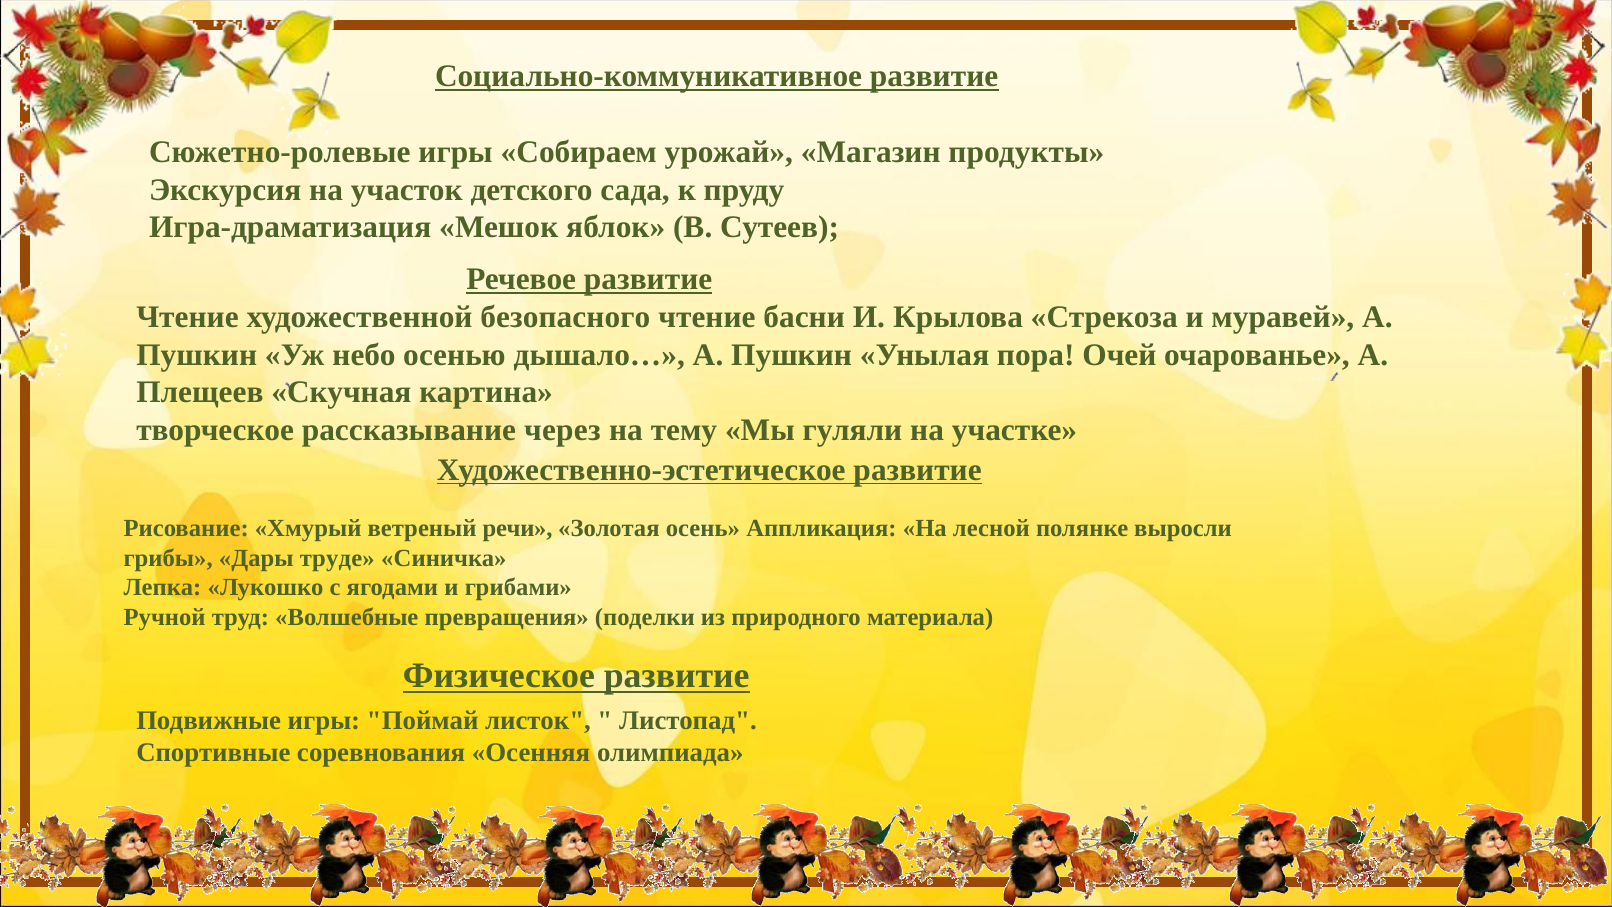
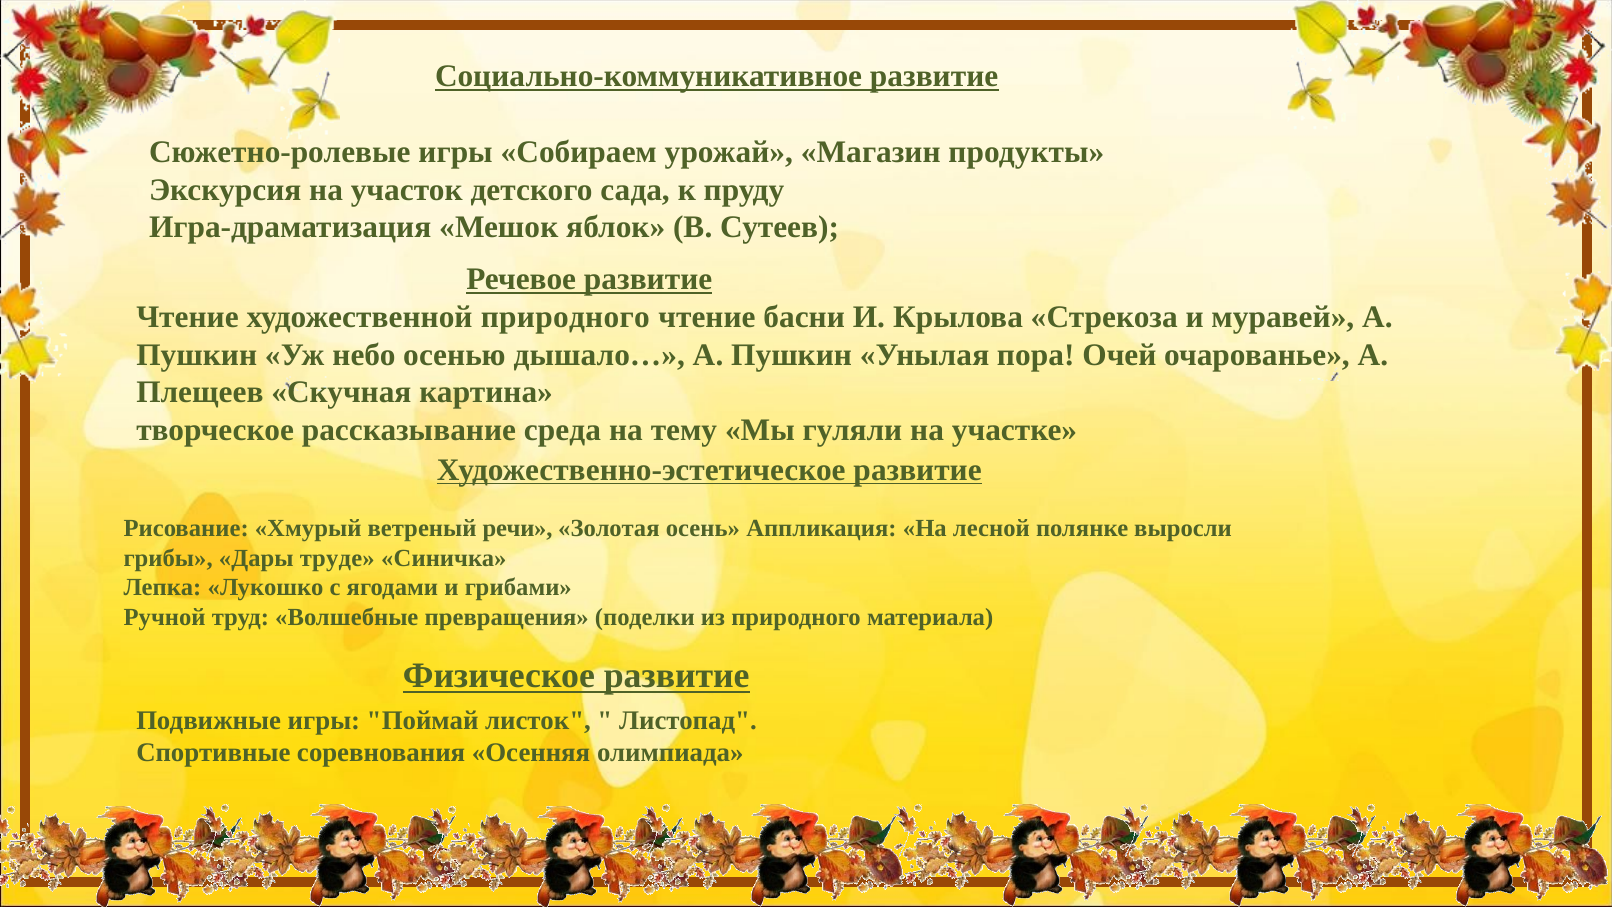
художественной безопасного: безопасного -> природного
через: через -> среда
